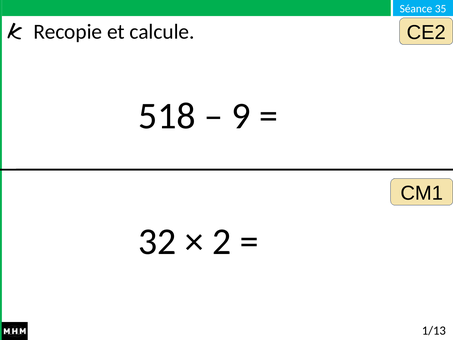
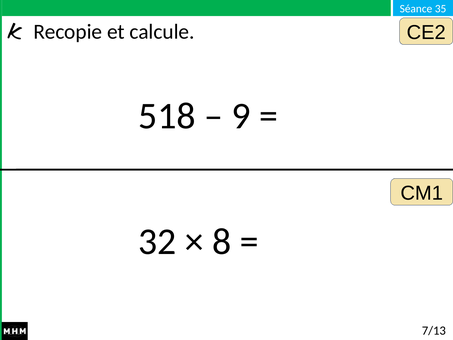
2: 2 -> 8
1/13: 1/13 -> 7/13
